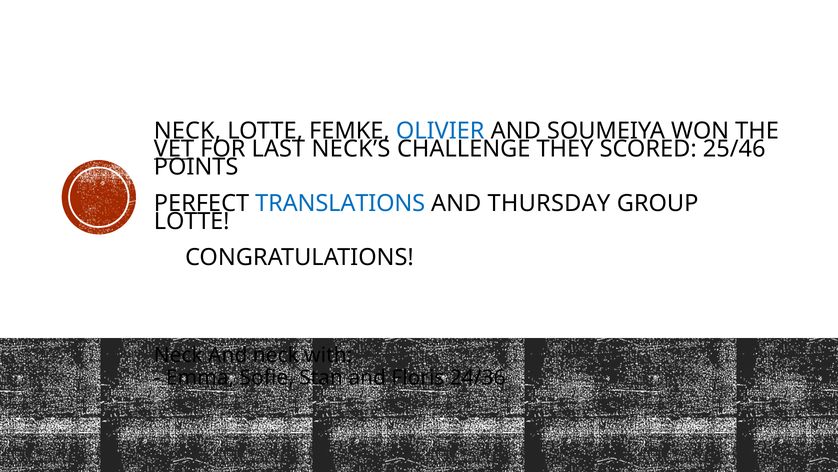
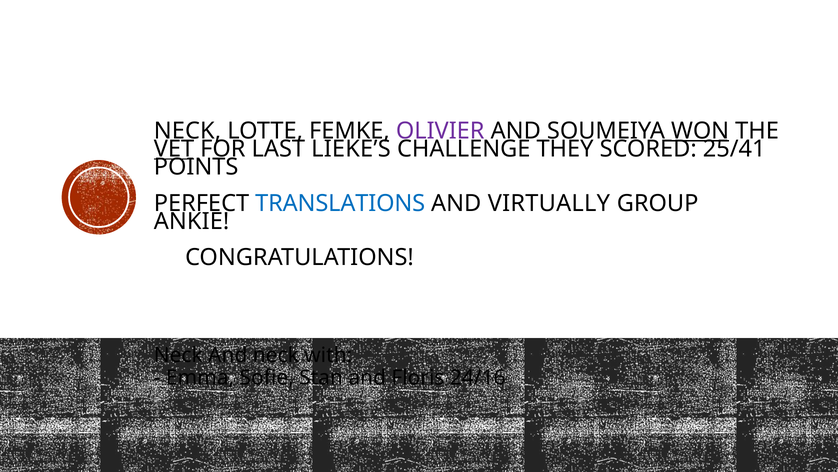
OLIVIER colour: blue -> purple
WON underline: none -> present
NECK’S: NECK’S -> LIEKE’S
25/46: 25/46 -> 25/41
THURSDAY: THURSDAY -> VIRTUALLY
LOTTE at (192, 221): LOTTE -> ANKIE
24/36: 24/36 -> 24/16
